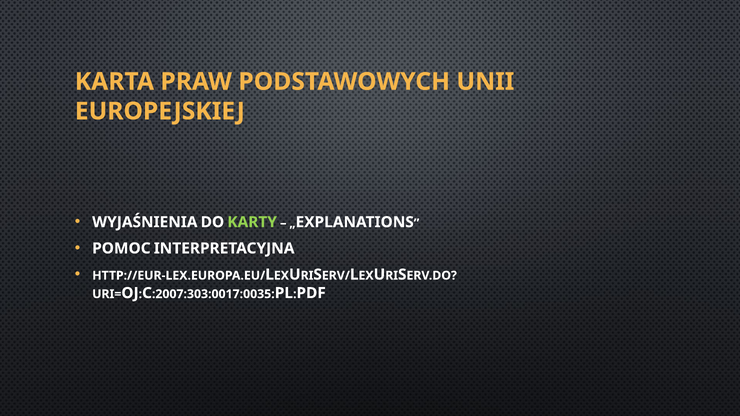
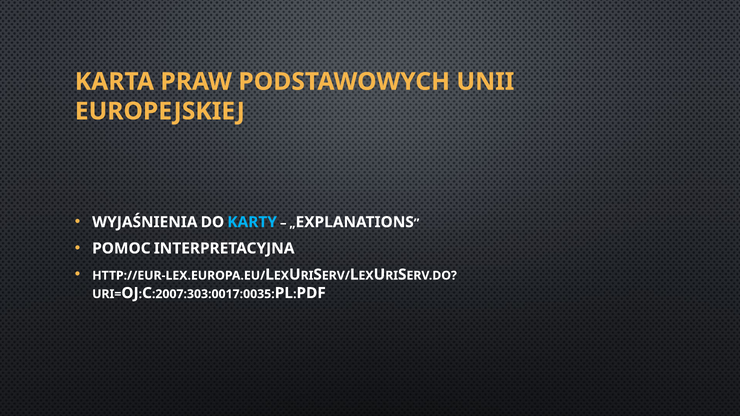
KARTY colour: light green -> light blue
